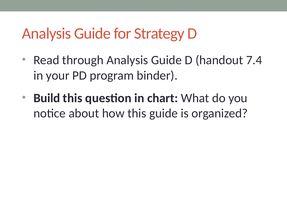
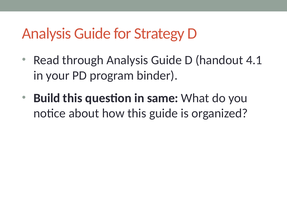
7.4: 7.4 -> 4.1
chart: chart -> same
